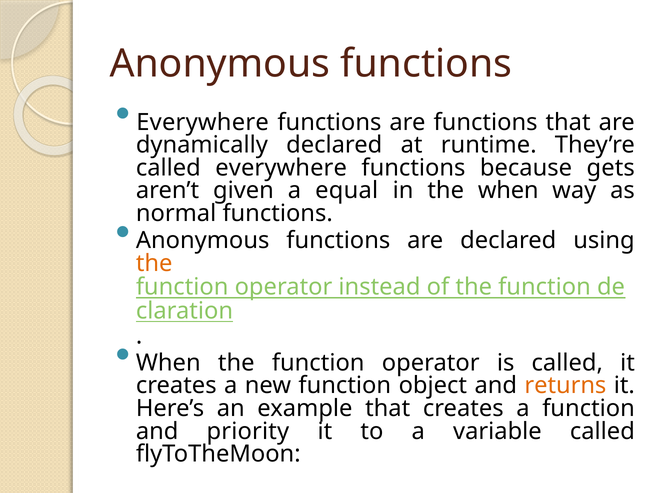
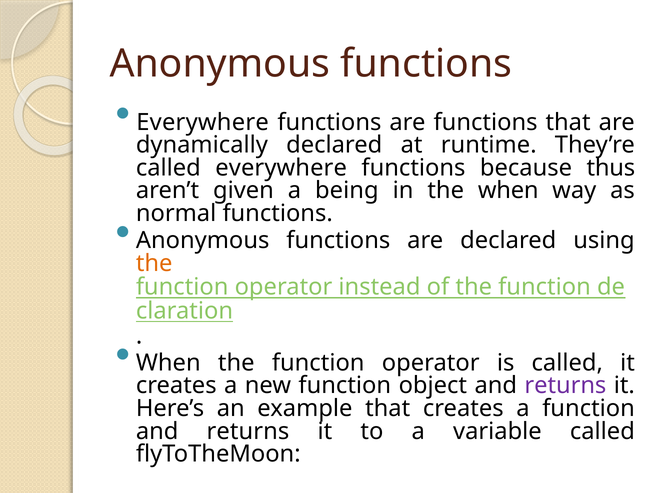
gets: gets -> thus
equal: equal -> being
returns at (565, 385) colour: orange -> purple
priority at (248, 431): priority -> returns
